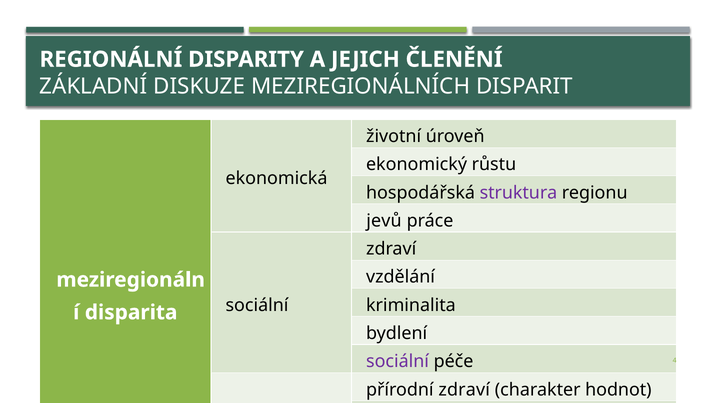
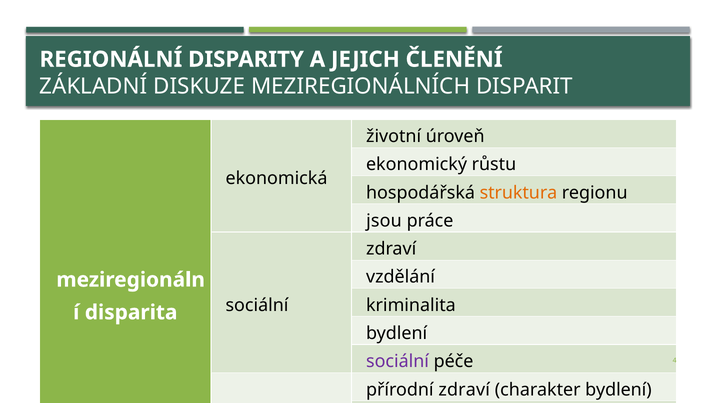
struktura colour: purple -> orange
jevů: jevů -> jsou
charakter hodnot: hodnot -> bydlení
